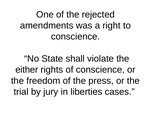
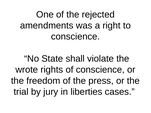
either: either -> wrote
